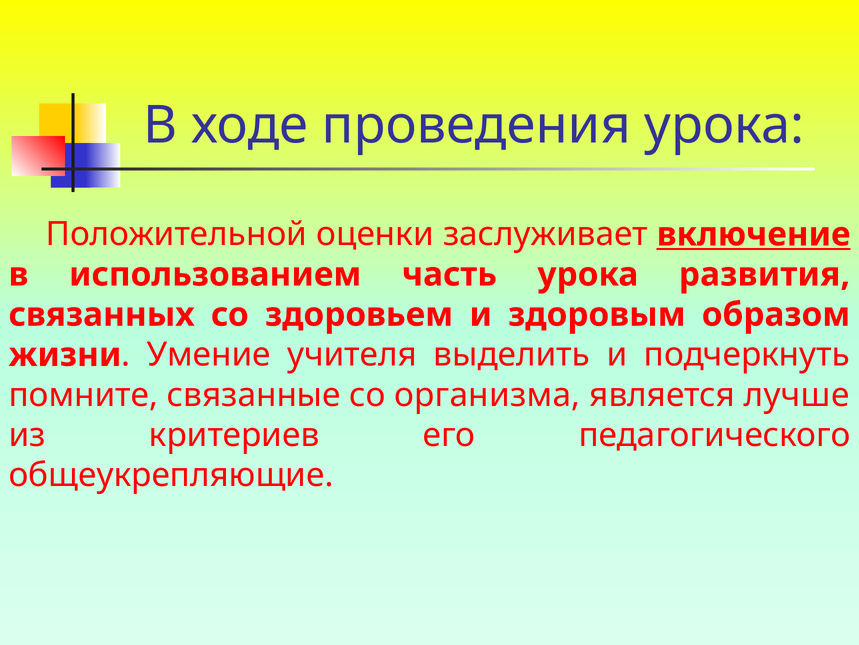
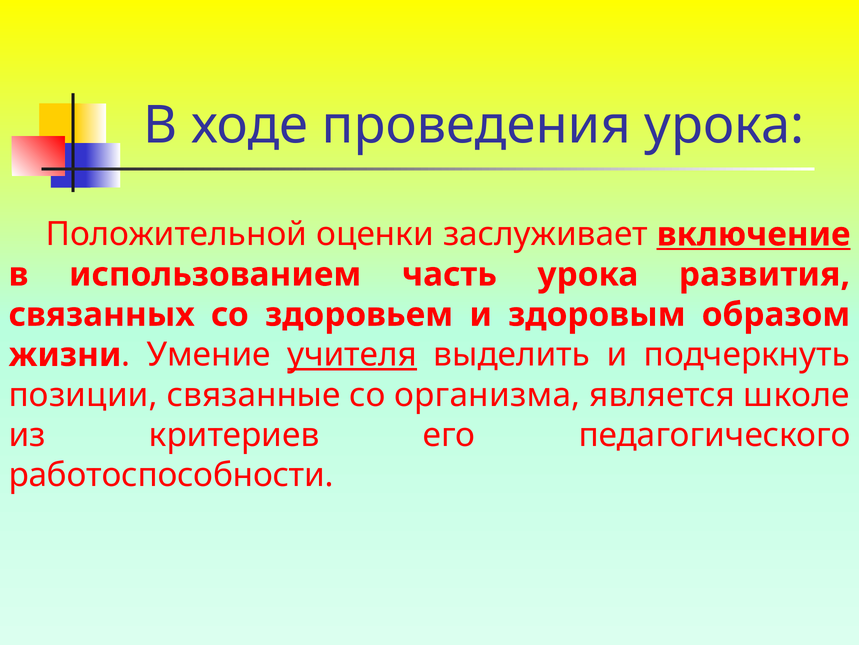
учителя underline: none -> present
помните: помните -> позиции
лучше: лучше -> школе
общеукрепляющие: общеукрепляющие -> работоспособности
